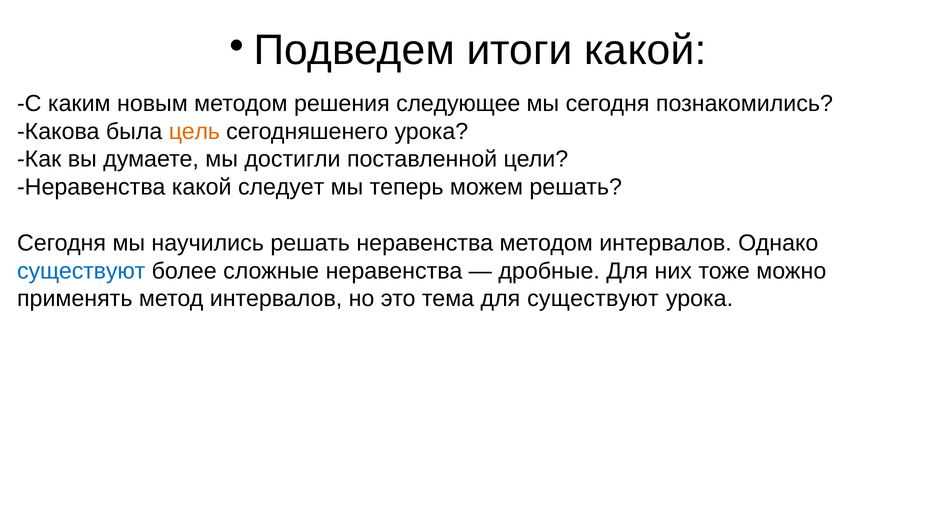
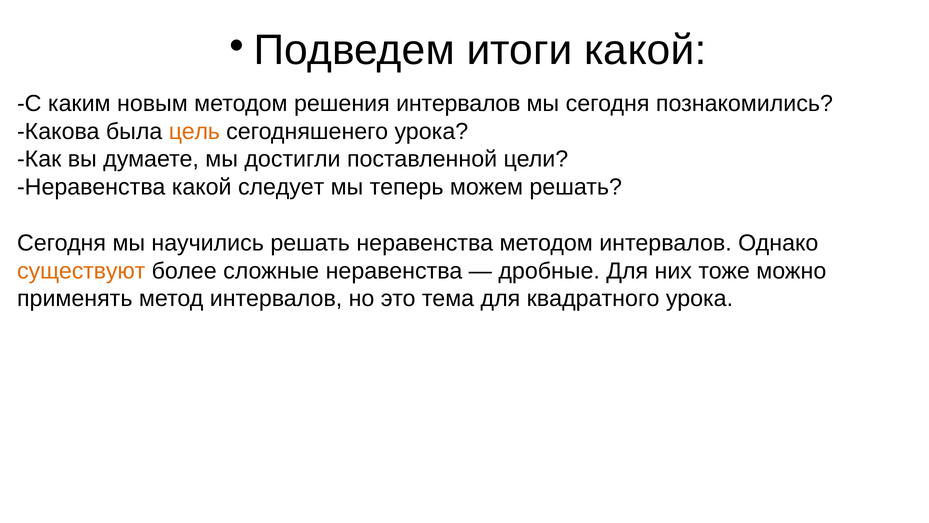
решения следующее: следующее -> интервалов
существуют at (81, 271) colour: blue -> orange
для существуют: существуют -> квадратного
